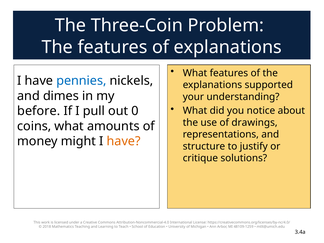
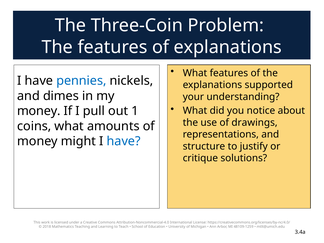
before at (39, 111): before -> money
0: 0 -> 1
have at (124, 141) colour: orange -> blue
